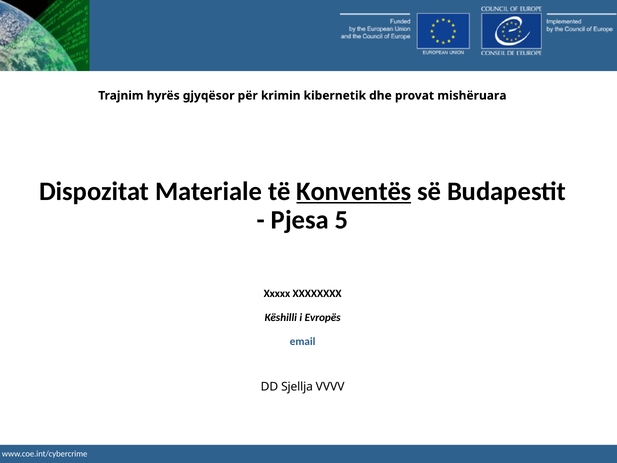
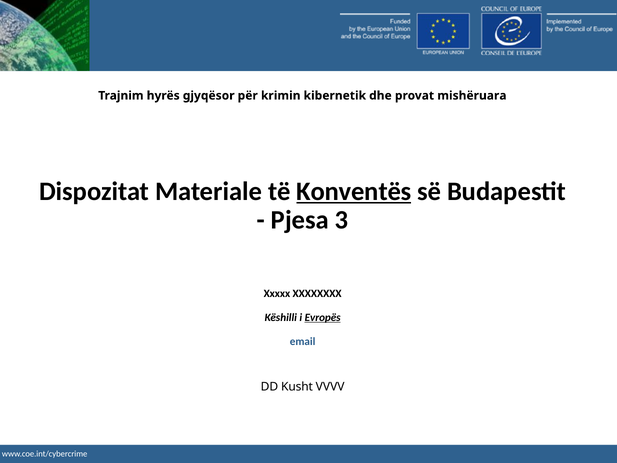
5: 5 -> 3
Evropës underline: none -> present
Sjellja: Sjellja -> Kusht
